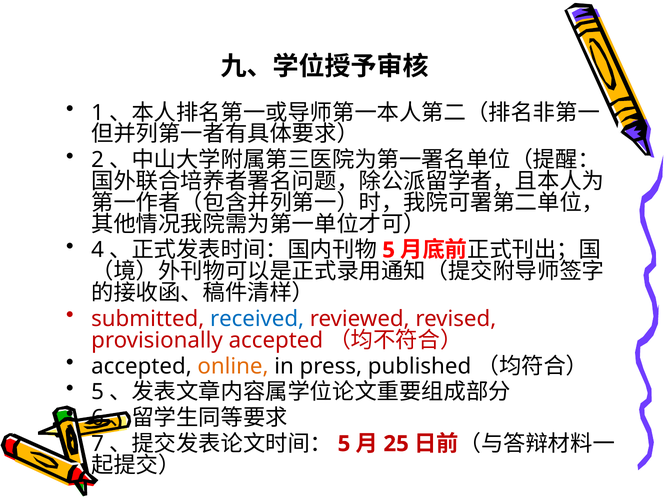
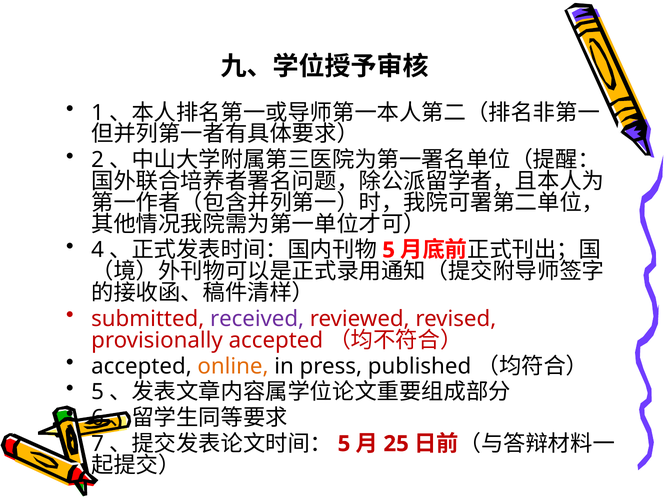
received colour: blue -> purple
